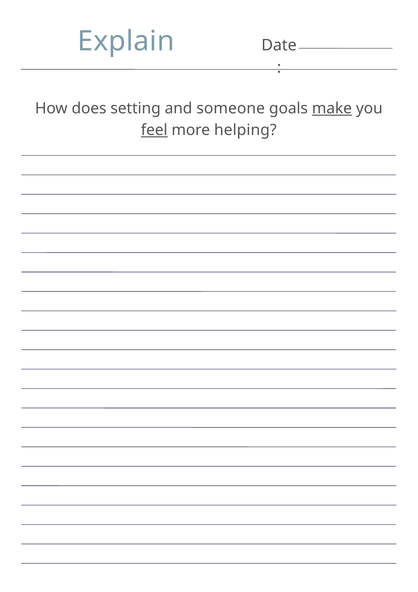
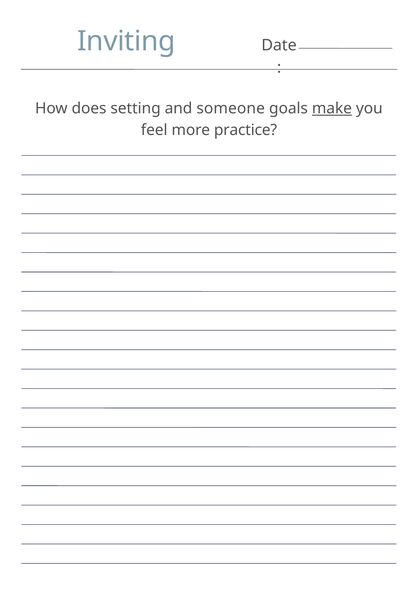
Explain: Explain -> Inviting
feel underline: present -> none
helping: helping -> practice
